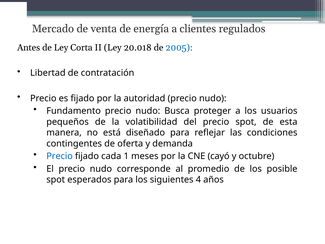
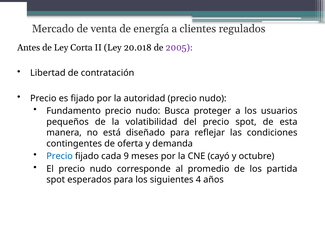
2005 colour: blue -> purple
1: 1 -> 9
posible: posible -> partida
